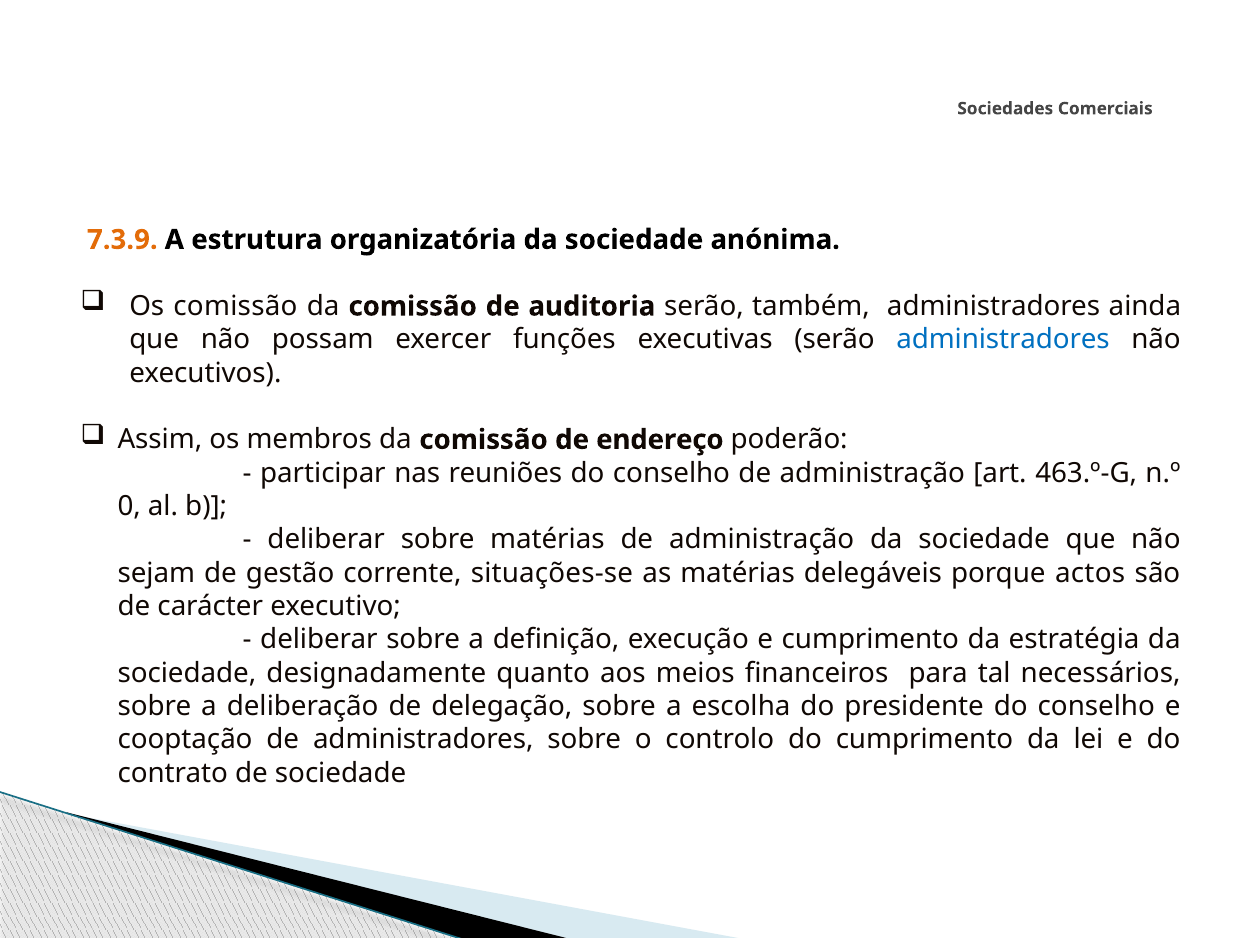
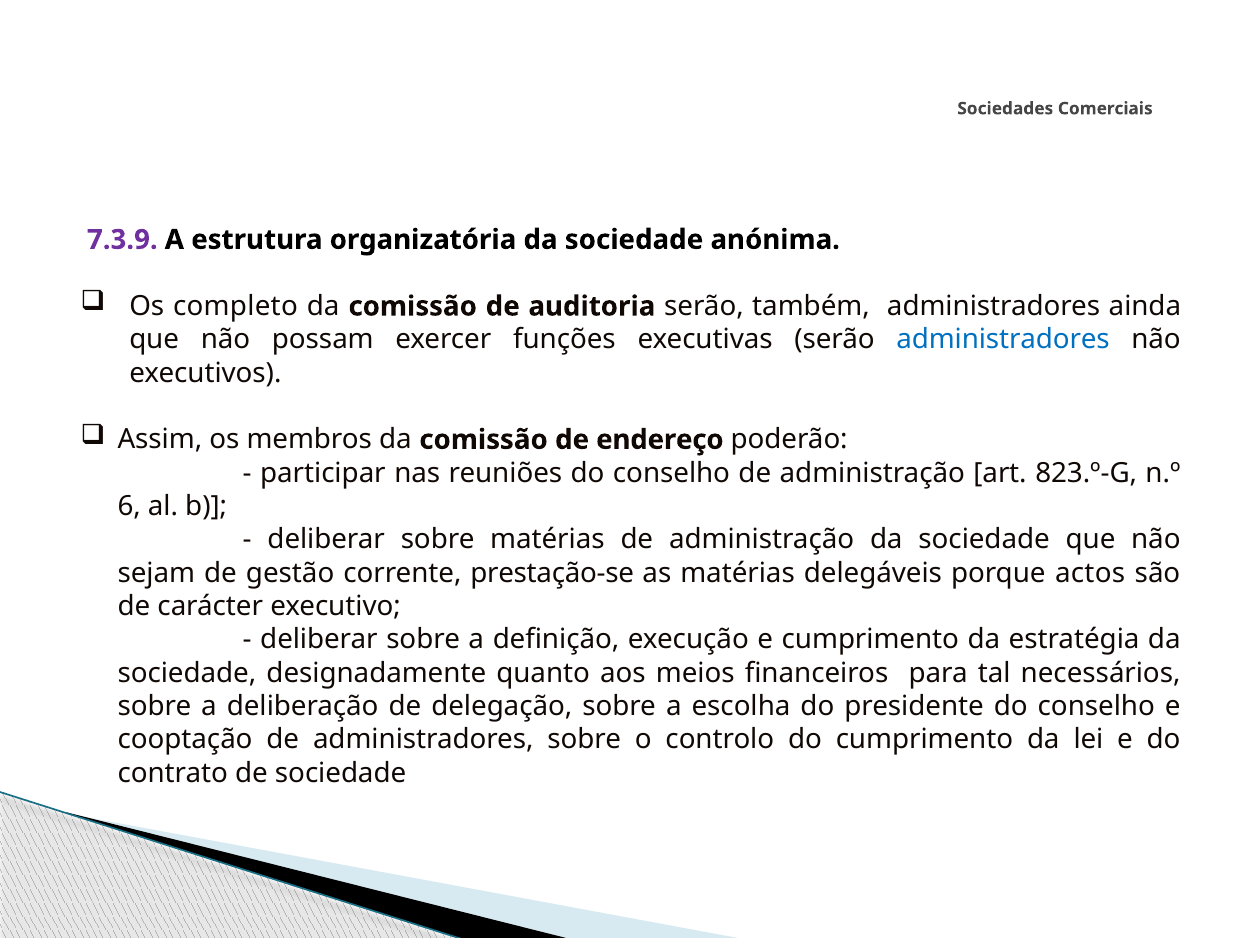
7.3.9 colour: orange -> purple
Os comissão: comissão -> completo
463.º-G: 463.º-G -> 823.º-G
0: 0 -> 6
situações-se: situações-se -> prestação-se
